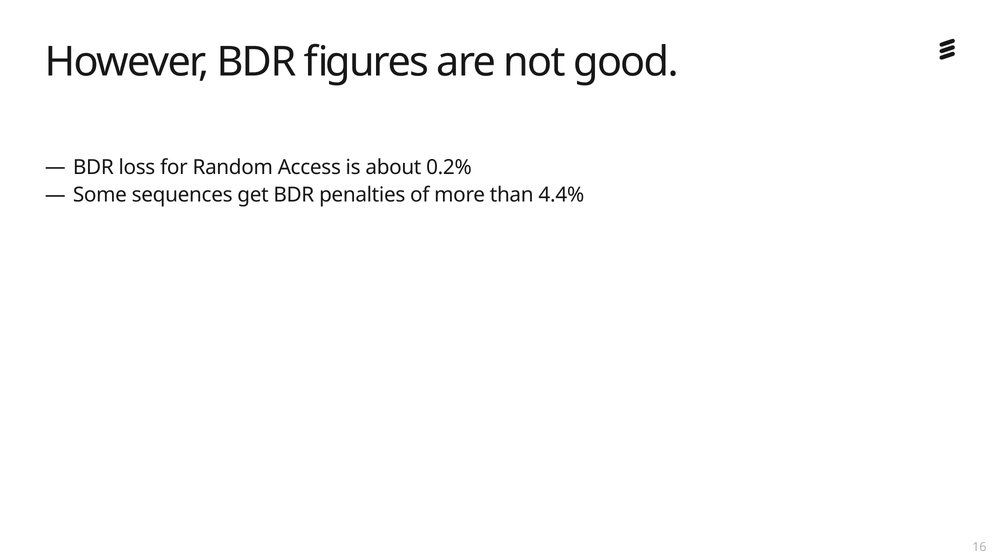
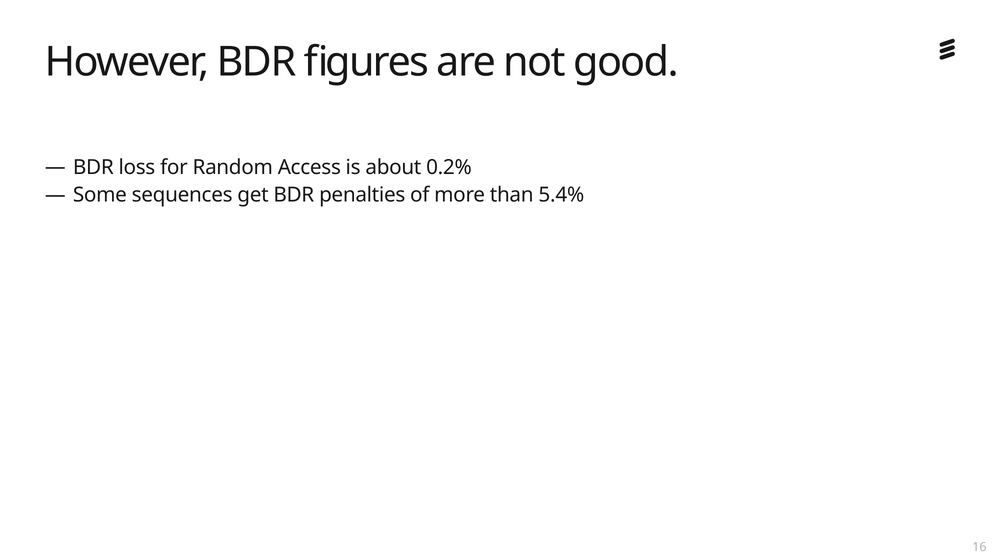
4.4%: 4.4% -> 5.4%
